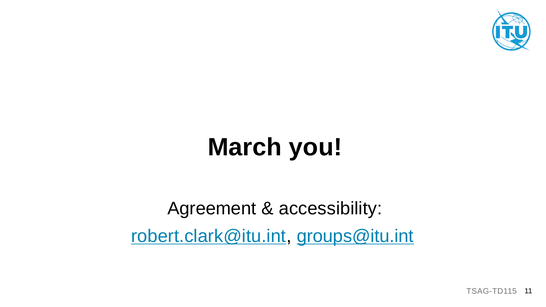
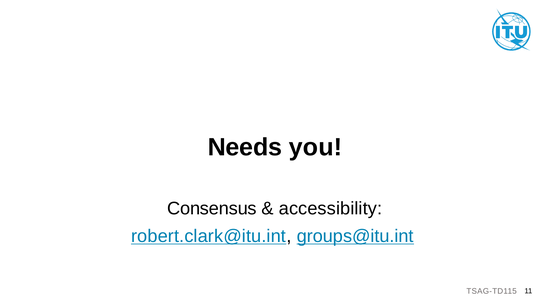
March: March -> Needs
Agreement: Agreement -> Consensus
